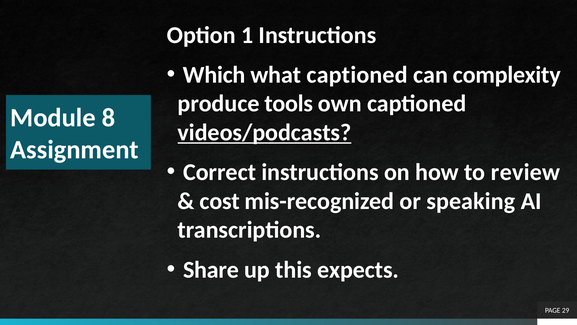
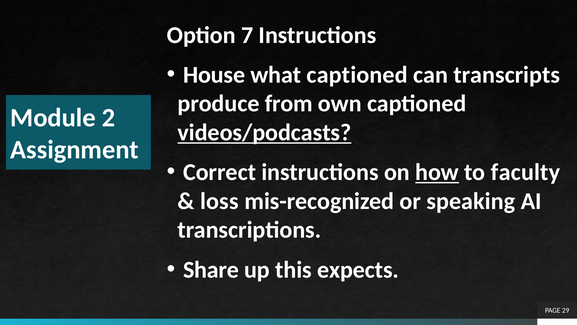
1: 1 -> 7
Which: Which -> House
complexity: complexity -> transcripts
tools: tools -> from
8: 8 -> 2
how underline: none -> present
review: review -> faculty
cost: cost -> loss
